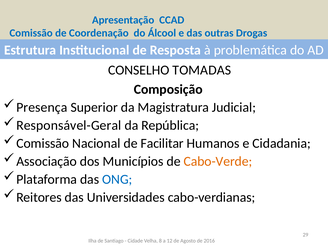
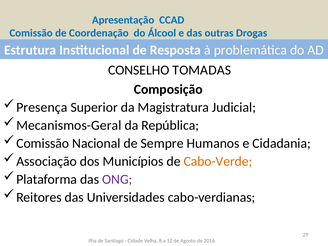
Responsável-Geral: Responsável-Geral -> Mecanismos-Geral
Facilitar: Facilitar -> Sempre
ONG colour: blue -> purple
